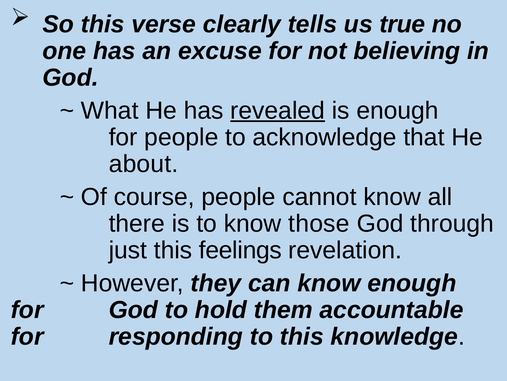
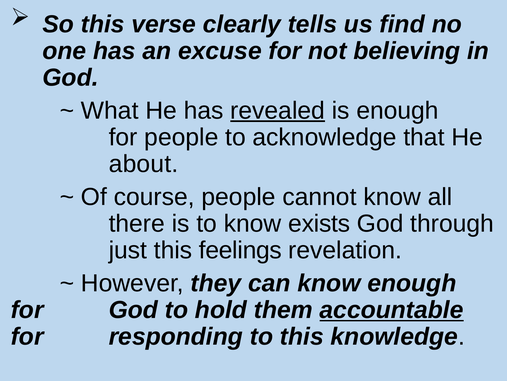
true: true -> find
those: those -> exists
accountable underline: none -> present
